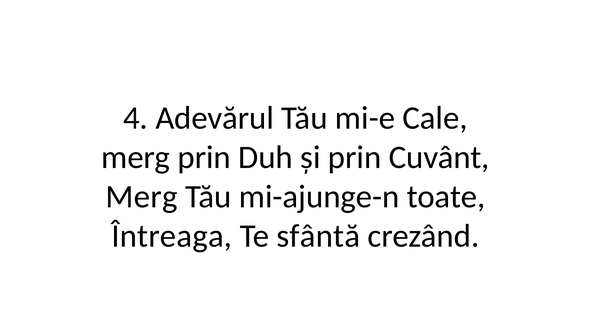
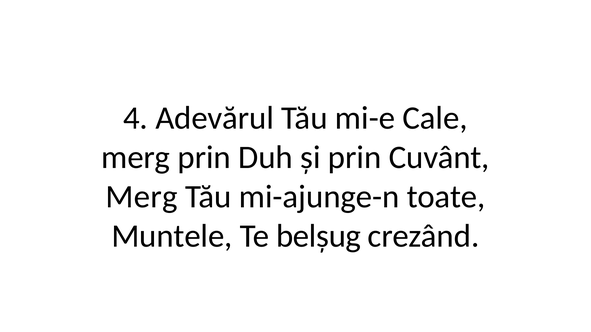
Întreaga: Întreaga -> Muntele
sfântă: sfântă -> belșug
